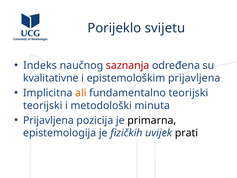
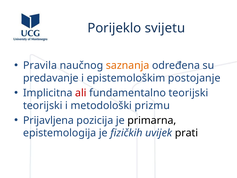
Indeks: Indeks -> Pravila
saznanja colour: red -> orange
kvalitativne: kvalitativne -> predavanje
epistemološkim prijavljena: prijavljena -> postojanje
ali colour: orange -> red
minuta: minuta -> prizmu
